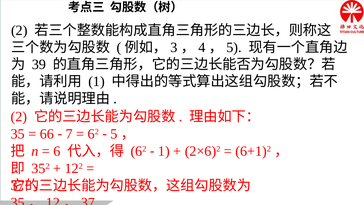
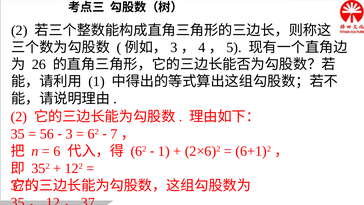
39: 39 -> 26
66: 66 -> 56
7 at (69, 134): 7 -> 3
5 at (114, 134): 5 -> 7
